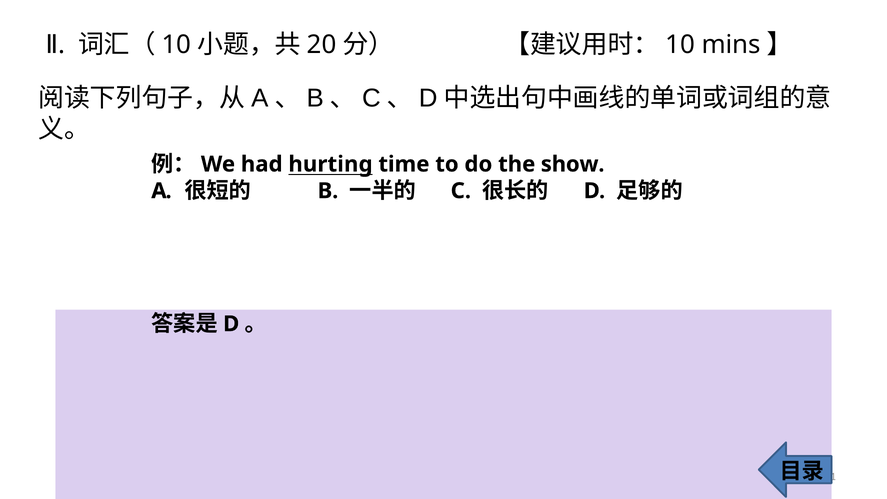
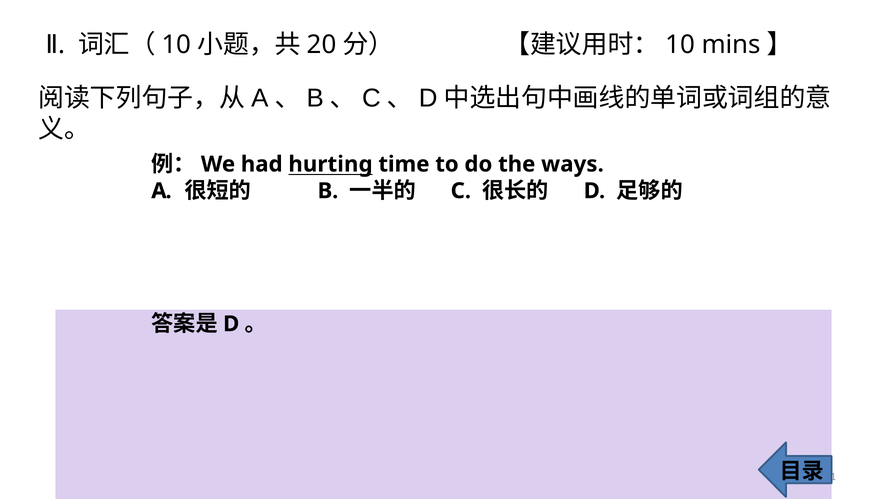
show: show -> ways
